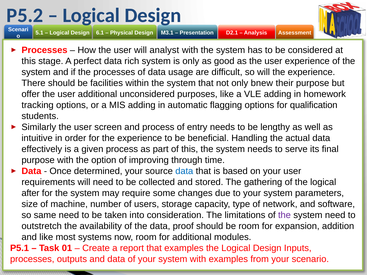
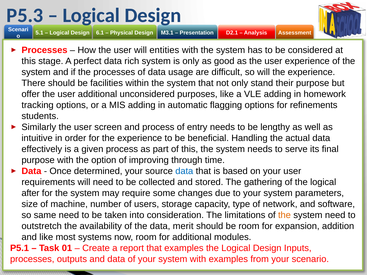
P5.2: P5.2 -> P5.3
analyst: analyst -> entities
bnew: bnew -> stand
qualification: qualification -> refinements
the at (284, 215) colour: purple -> orange
proof: proof -> merit
